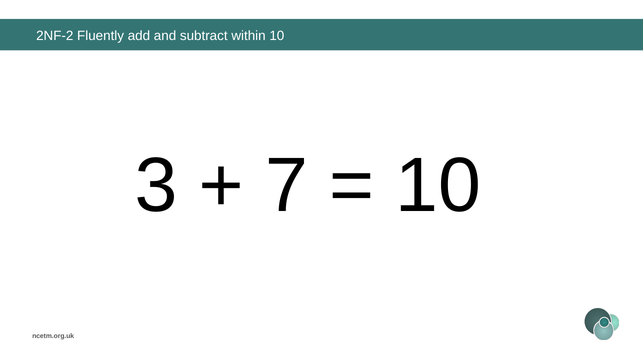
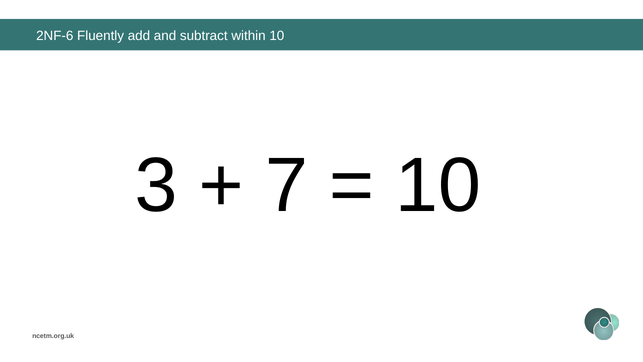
2NF-2: 2NF-2 -> 2NF-6
